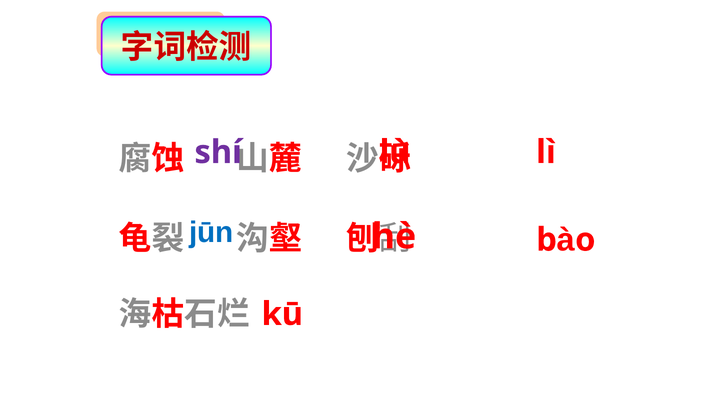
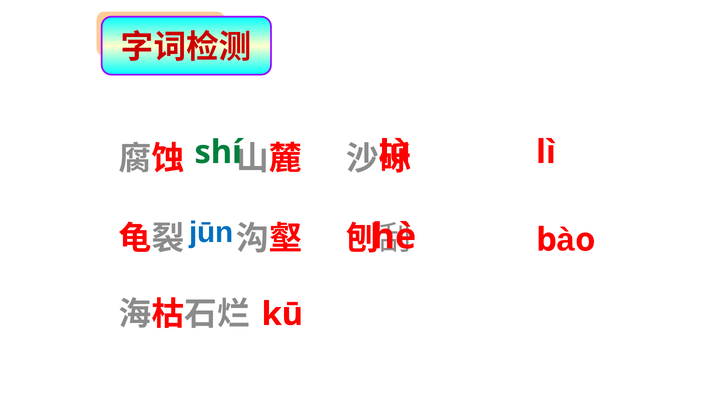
shí colour: purple -> green
